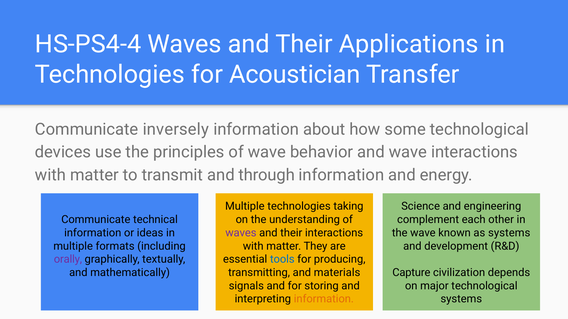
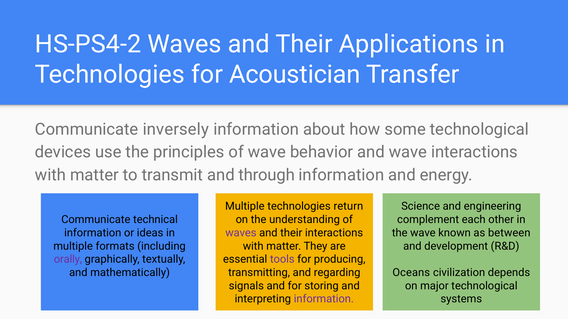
HS-PS4-4: HS-PS4-4 -> HS-PS4-2
taking: taking -> return
as systems: systems -> between
tools colour: blue -> purple
materials: materials -> regarding
Capture: Capture -> Oceans
information at (324, 299) colour: orange -> purple
